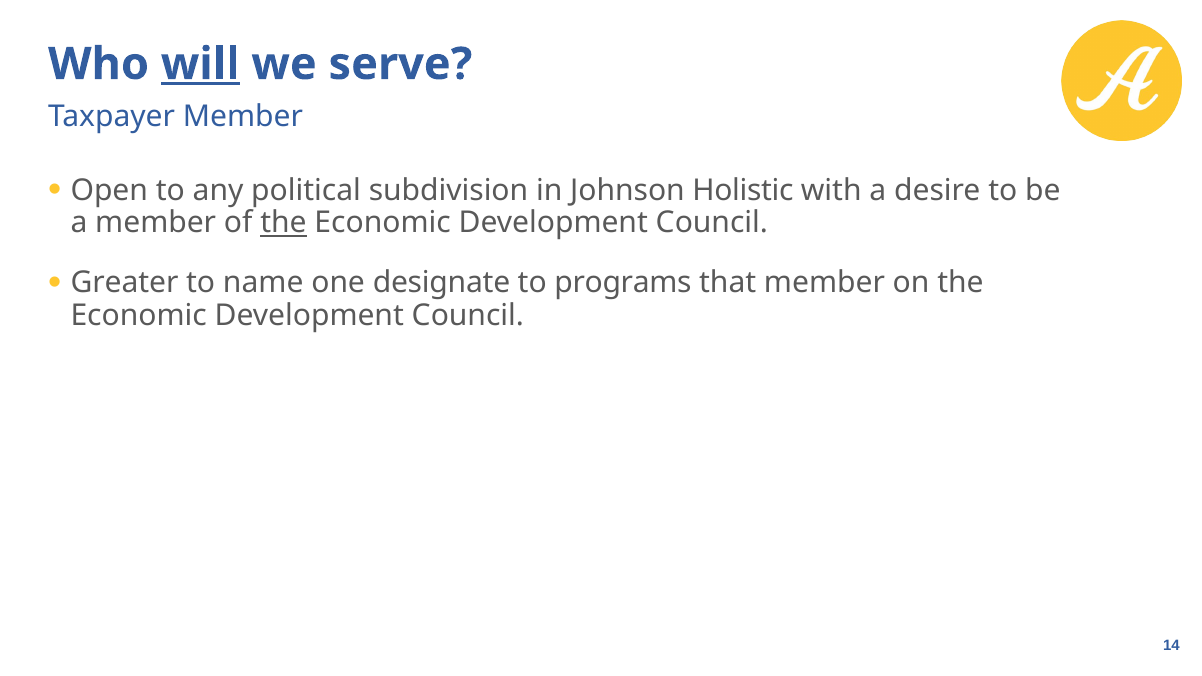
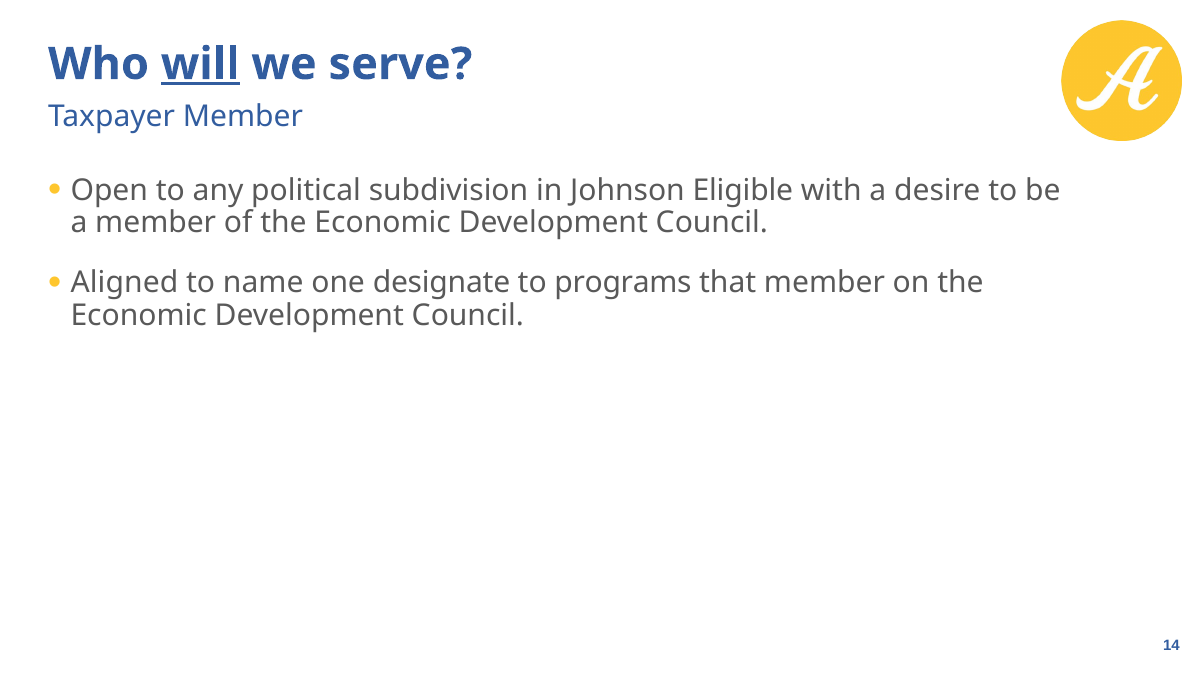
Holistic: Holistic -> Eligible
the at (284, 223) underline: present -> none
Greater: Greater -> Aligned
